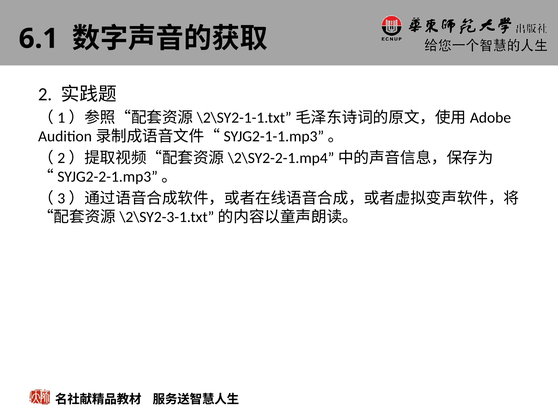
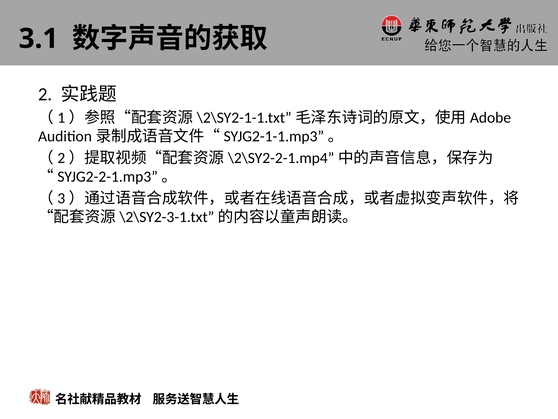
6.1: 6.1 -> 3.1
